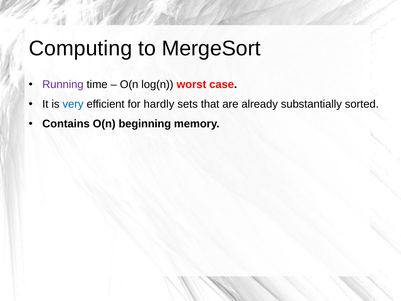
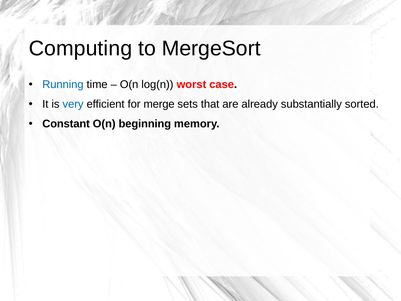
Running colour: purple -> blue
hardly: hardly -> merge
Contains: Contains -> Constant
